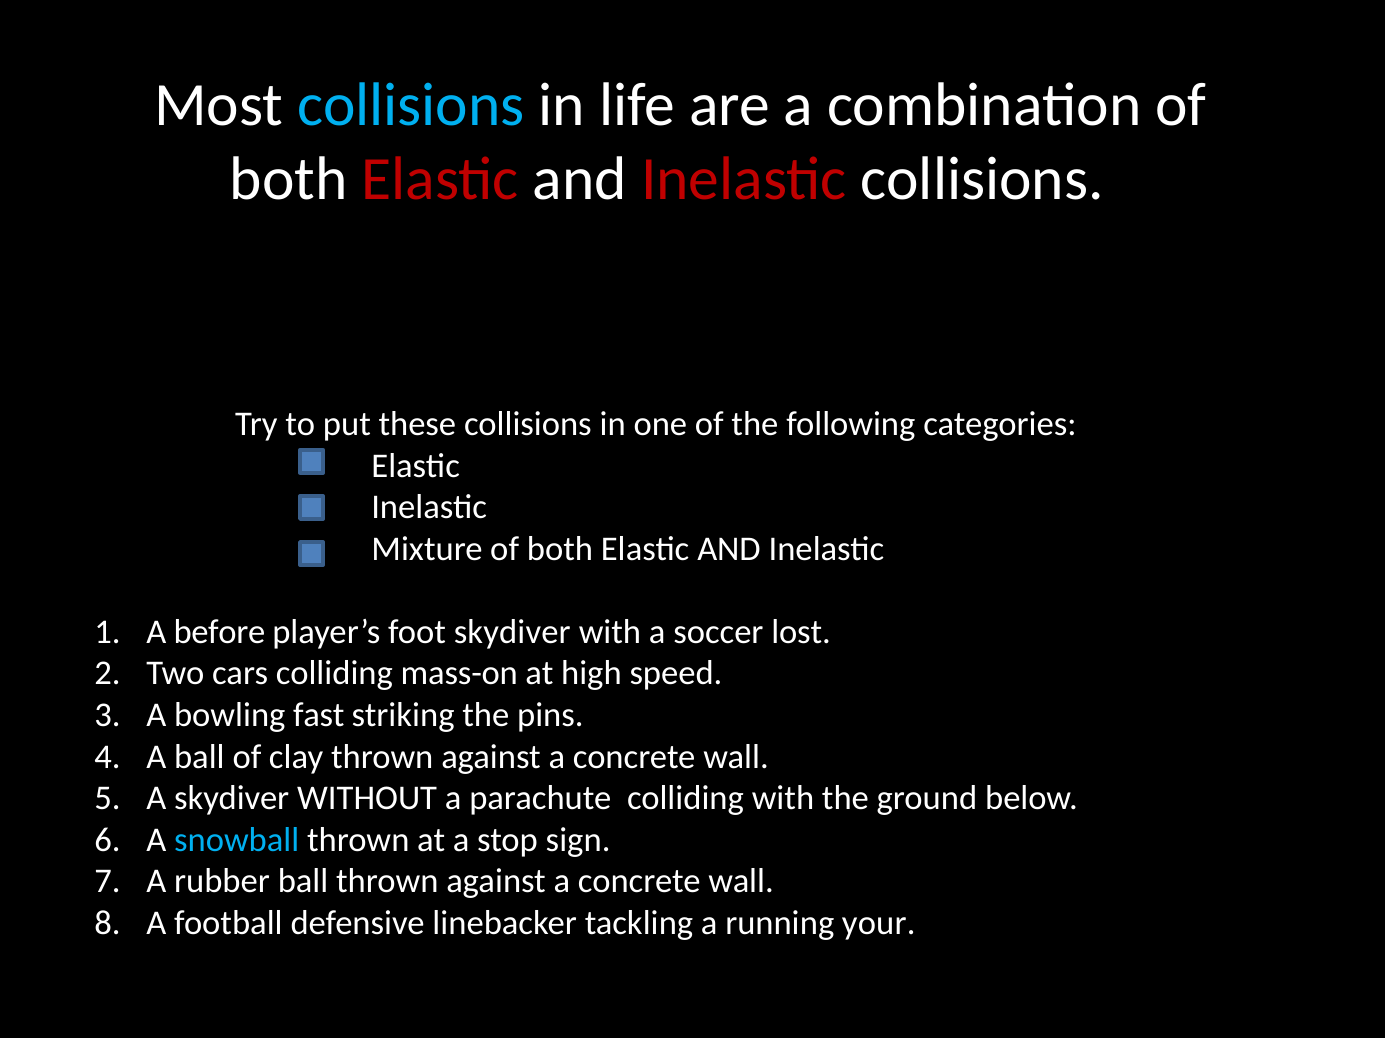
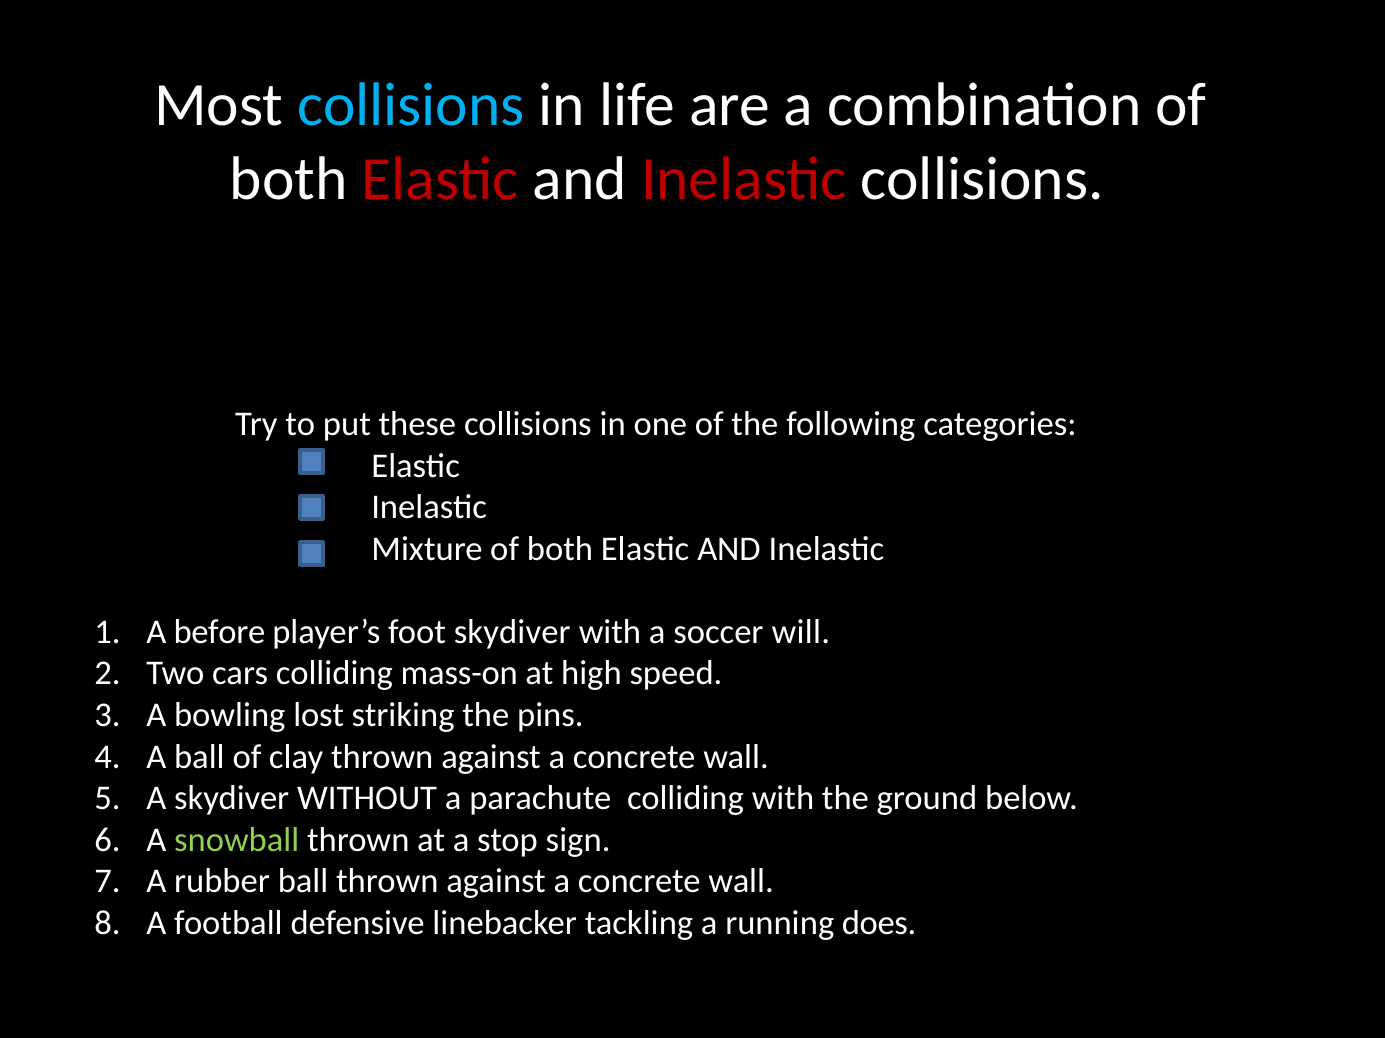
lost: lost -> will
fast: fast -> lost
snowball colour: light blue -> light green
your: your -> does
